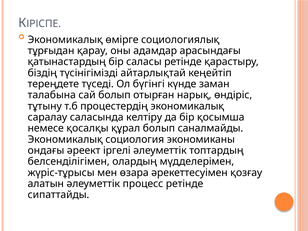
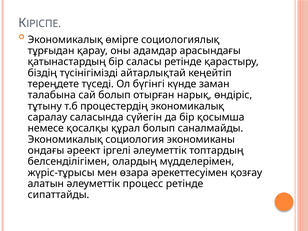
келтіру: келтіру -> сүйегін
